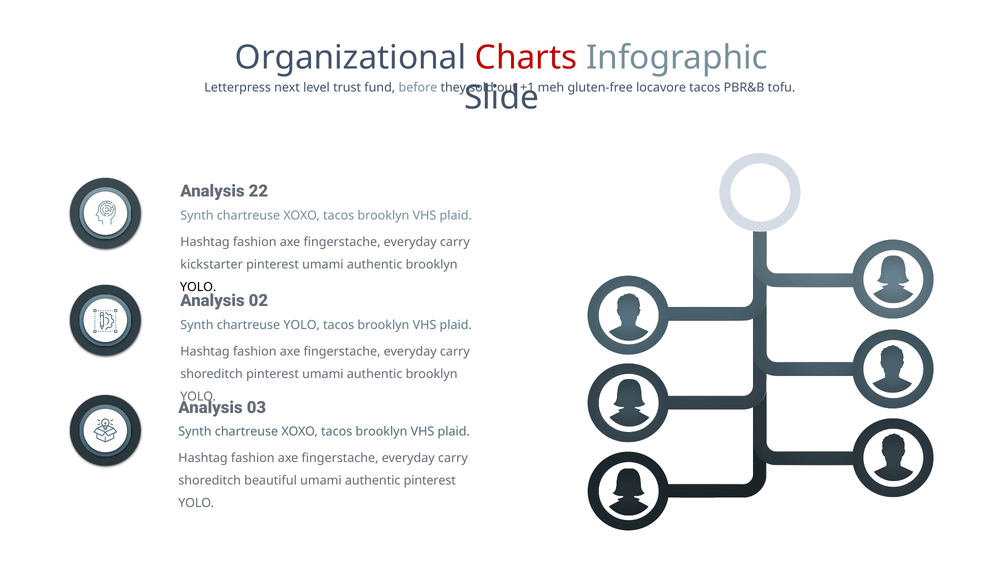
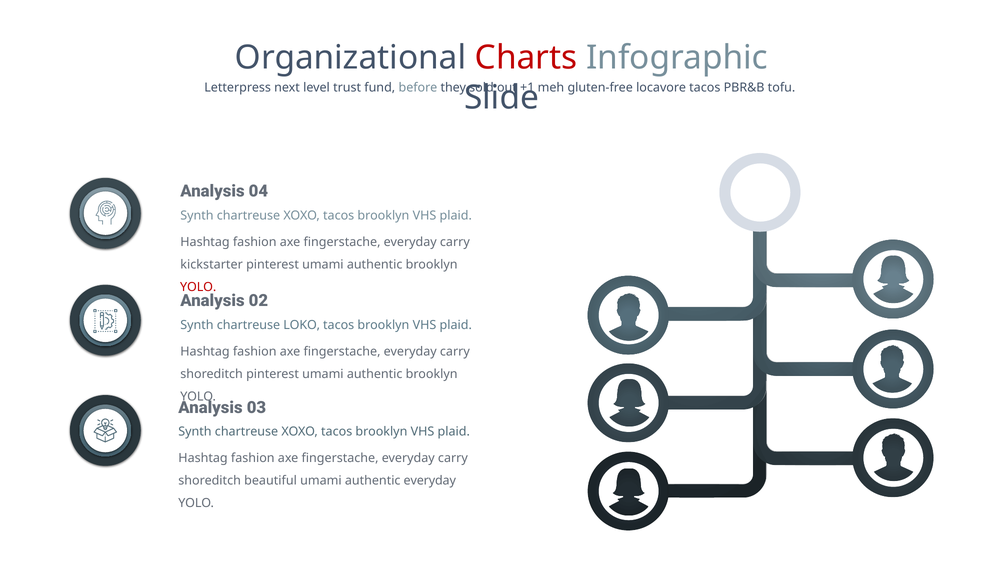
22: 22 -> 04
YOLO at (198, 287) colour: black -> red
chartreuse YOLO: YOLO -> LOKO
authentic pinterest: pinterest -> everyday
